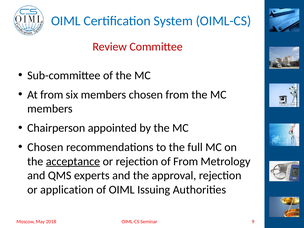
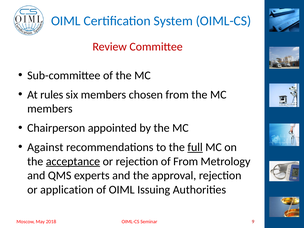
At from: from -> rules
Chosen at (45, 147): Chosen -> Against
full underline: none -> present
